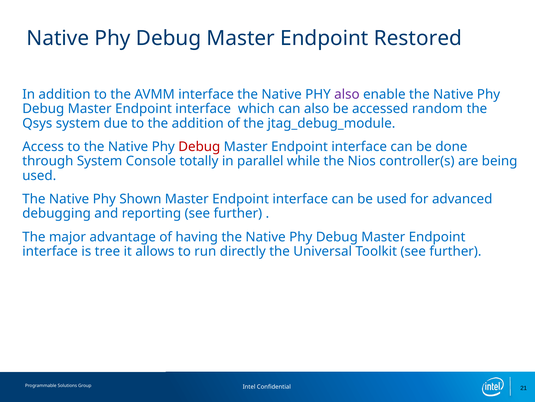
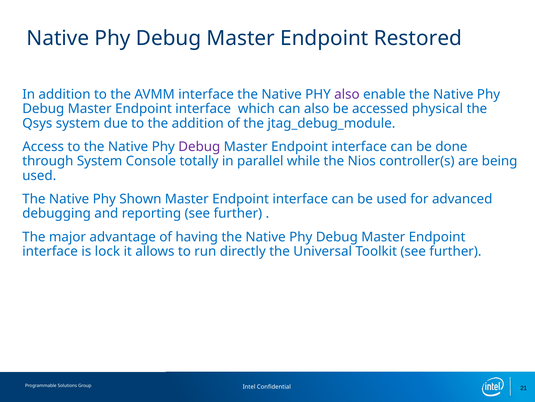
random: random -> physical
Debug at (199, 146) colour: red -> purple
tree: tree -> lock
